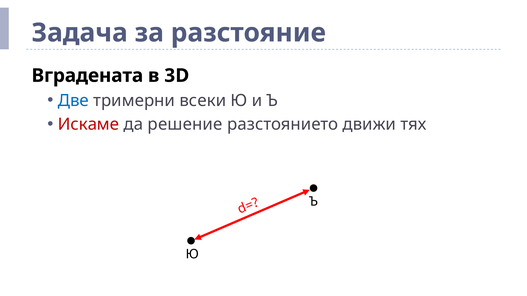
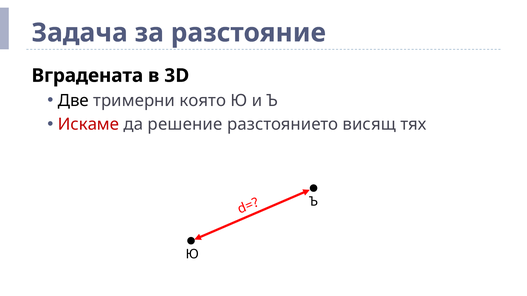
Две colour: blue -> black
всеки: всеки -> която
движи: движи -> висящ
